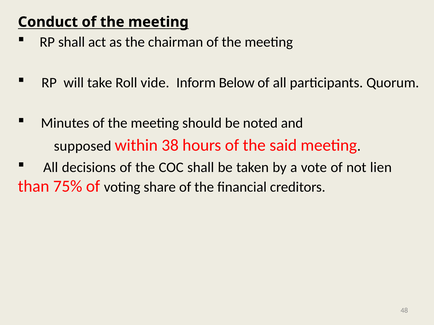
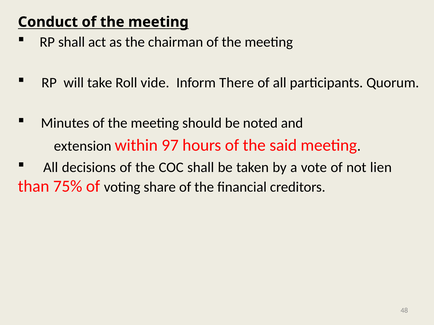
Below: Below -> There
supposed: supposed -> extension
38: 38 -> 97
